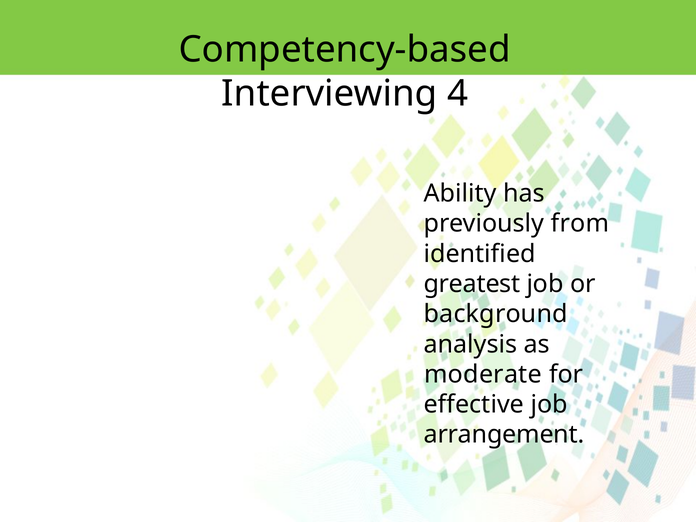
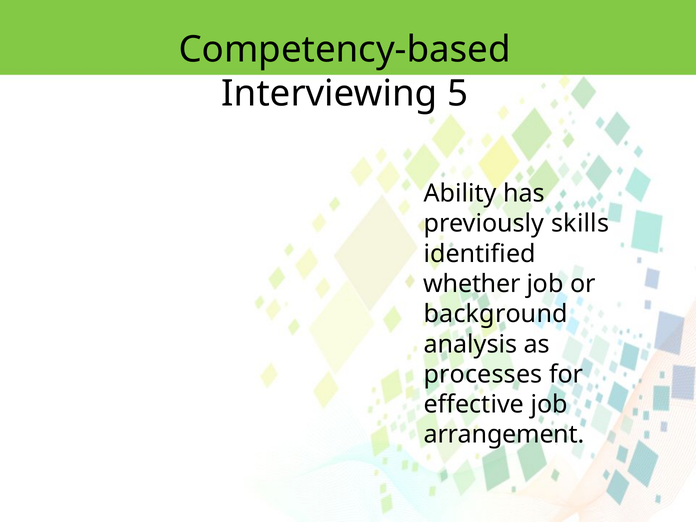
4: 4 -> 5
from: from -> skills
greatest: greatest -> whether
moderate: moderate -> processes
